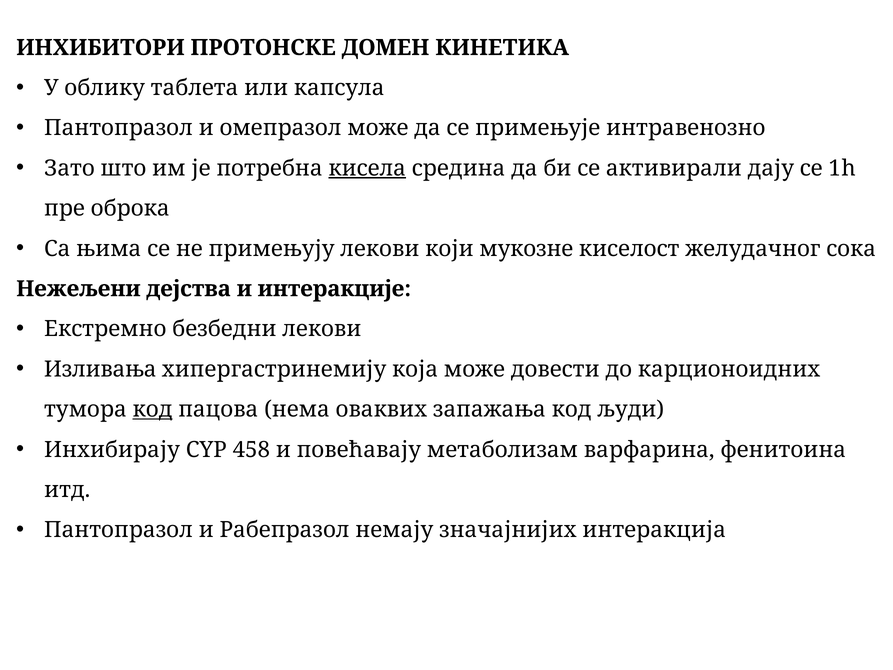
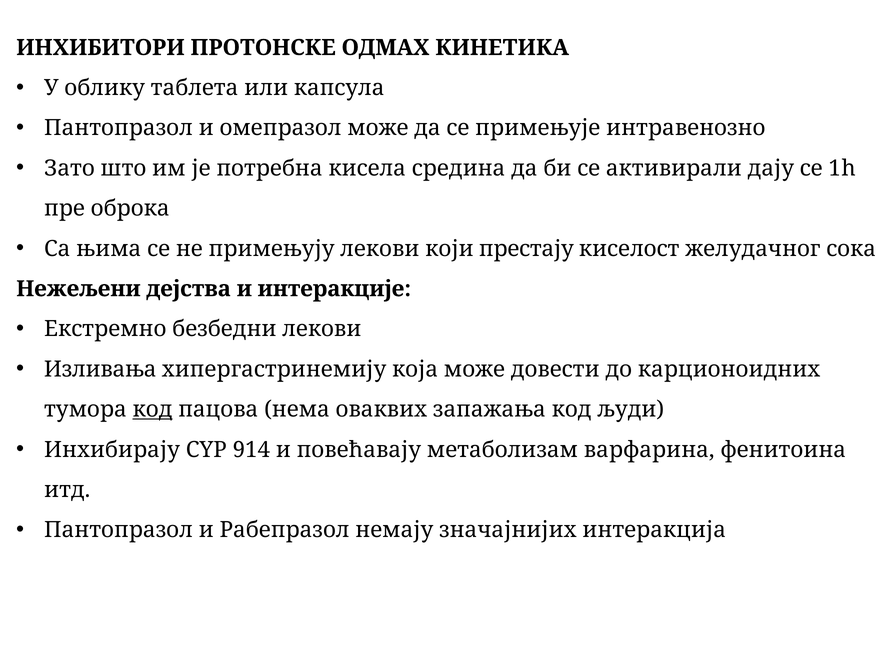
ДОМЕН: ДОМЕН -> ОДМАХ
кисела underline: present -> none
мукозне: мукозне -> престају
458: 458 -> 914
